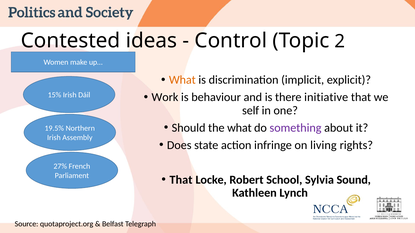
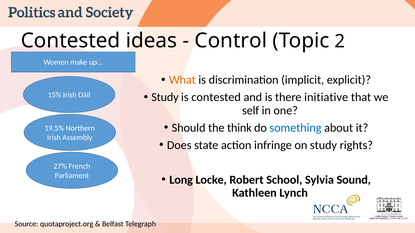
Work at (165, 98): Work -> Study
is behaviour: behaviour -> contested
the what: what -> think
something colour: purple -> blue
on living: living -> study
That at (181, 180): That -> Long
